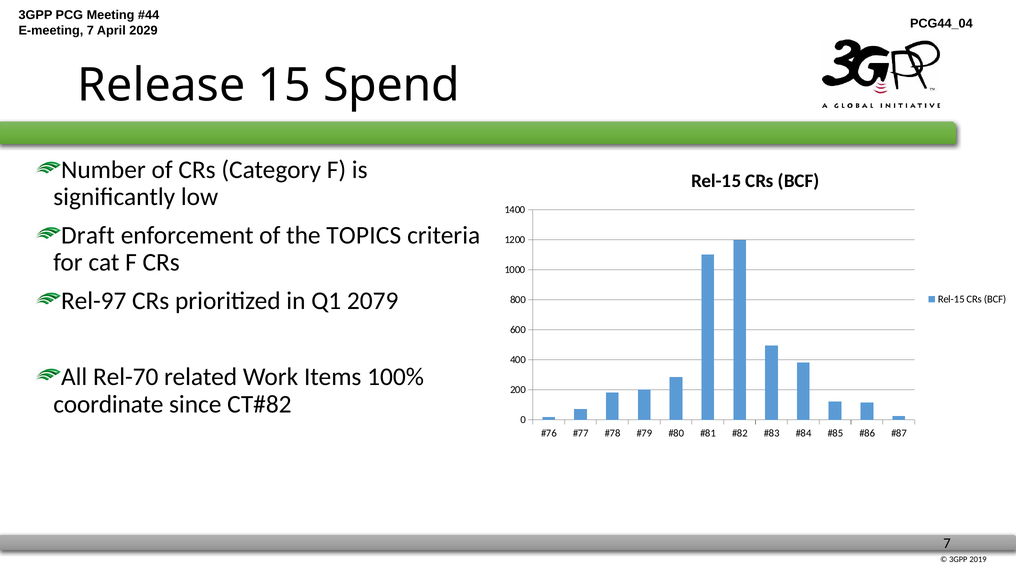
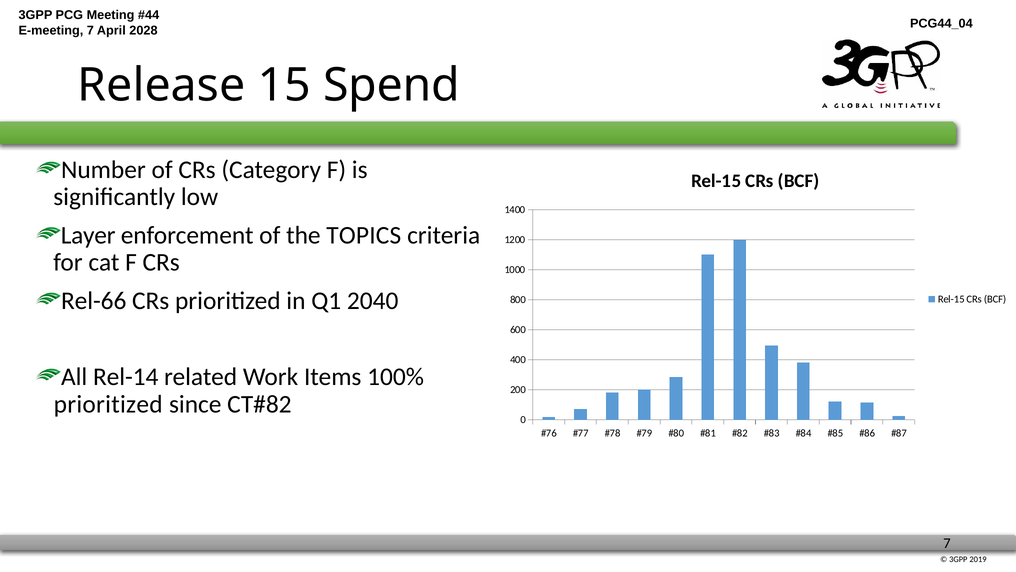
2029: 2029 -> 2028
Draft: Draft -> Layer
Rel-97: Rel-97 -> Rel-66
2079: 2079 -> 2040
Rel-70: Rel-70 -> Rel-14
coordinate at (108, 404): coordinate -> prioritized
